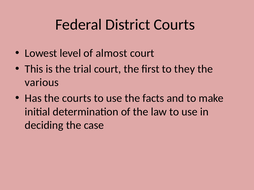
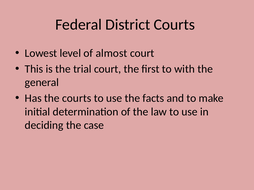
they: they -> with
various: various -> general
